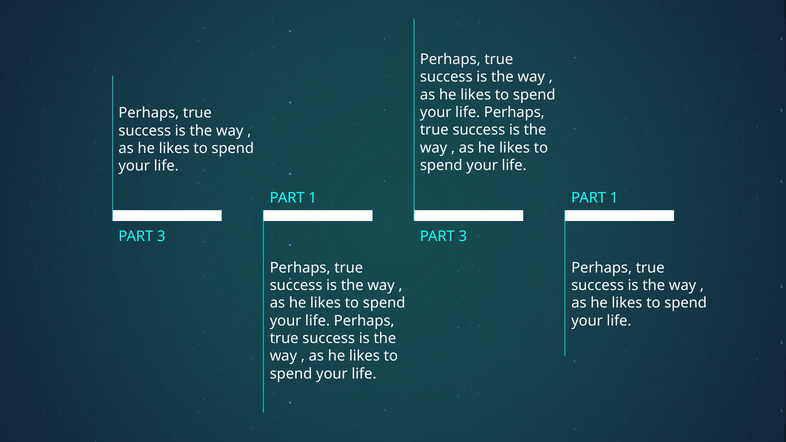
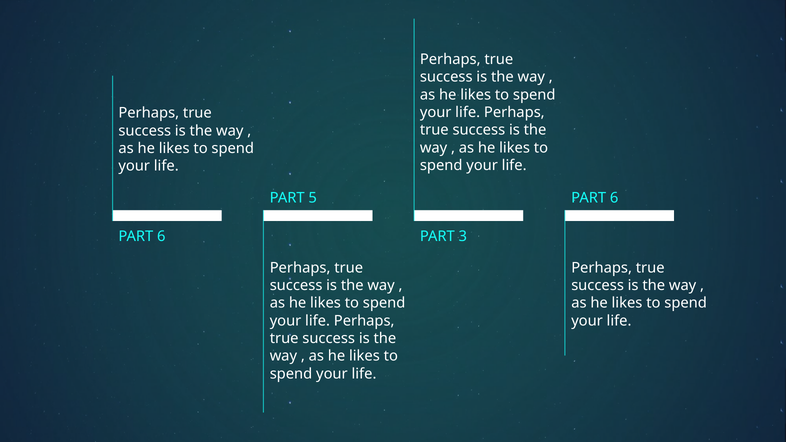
1 at (313, 198): 1 -> 5
1 at (614, 198): 1 -> 6
3 at (161, 236): 3 -> 6
